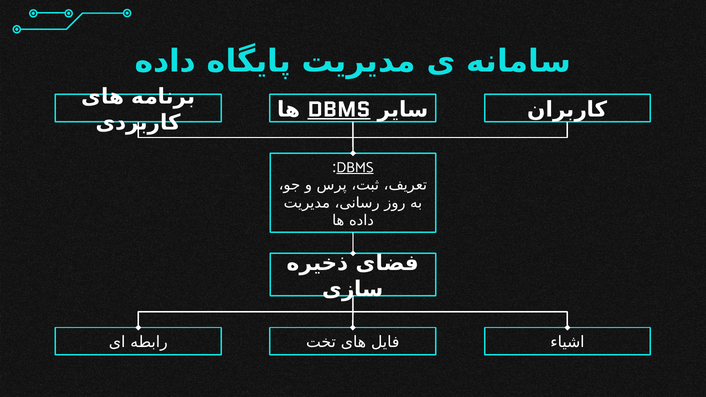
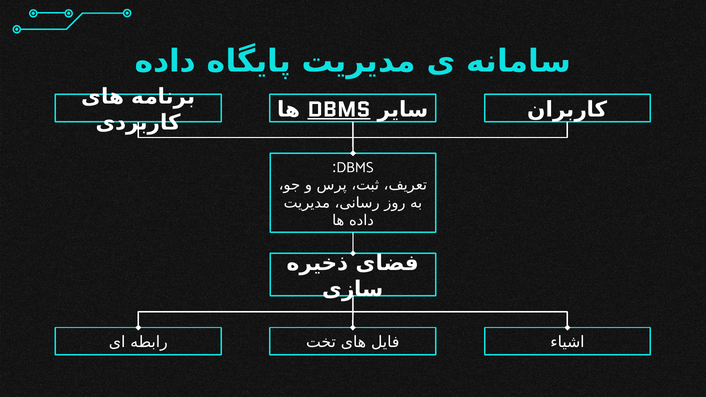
DBMS at (355, 167) underline: present -> none
